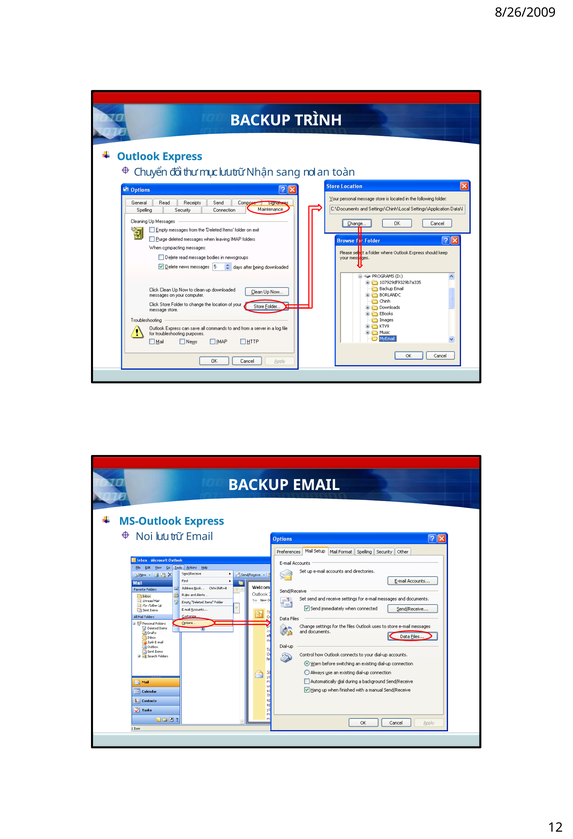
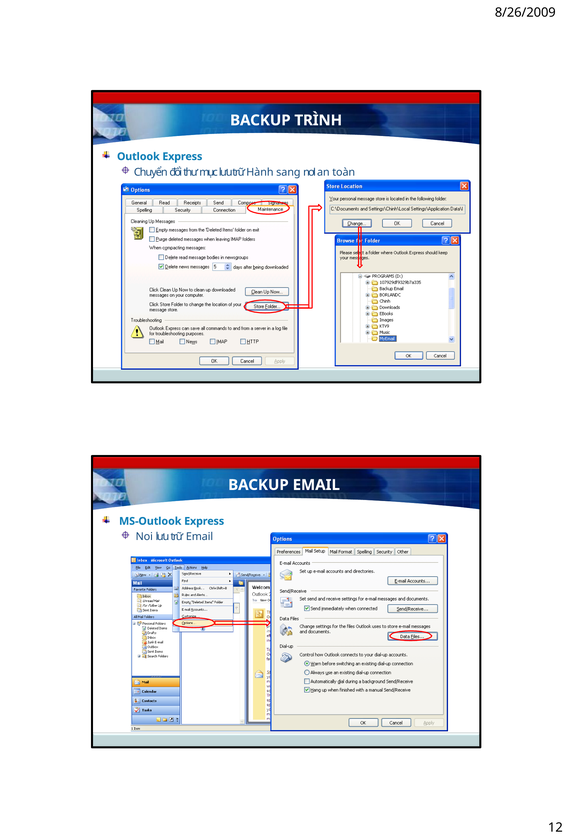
Nhận: Nhận -> Hành
